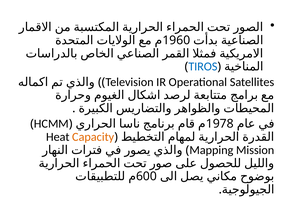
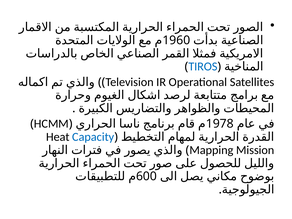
Capacity colour: orange -> blue
